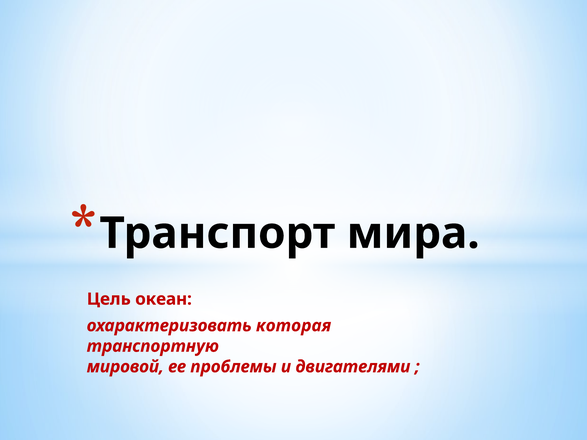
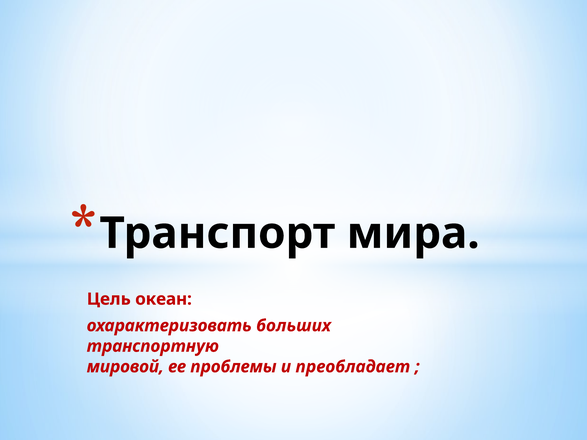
которая: которая -> больших
двигателями: двигателями -> преобладает
